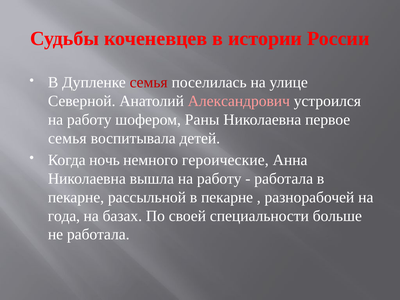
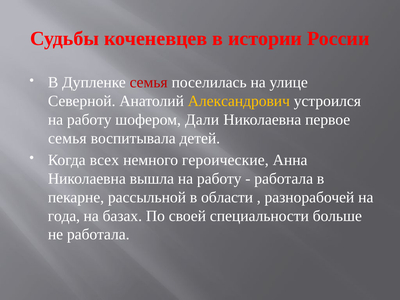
Александрович colour: pink -> yellow
Раны: Раны -> Дали
ночь: ночь -> всех
рассыльной в пекарне: пекарне -> области
